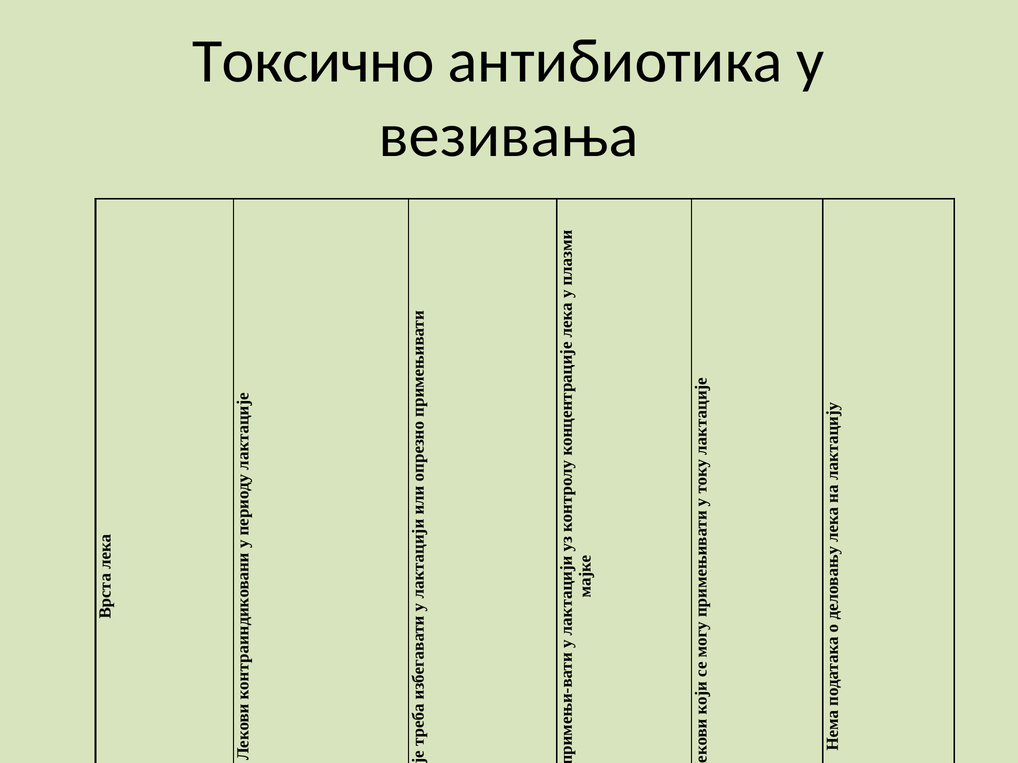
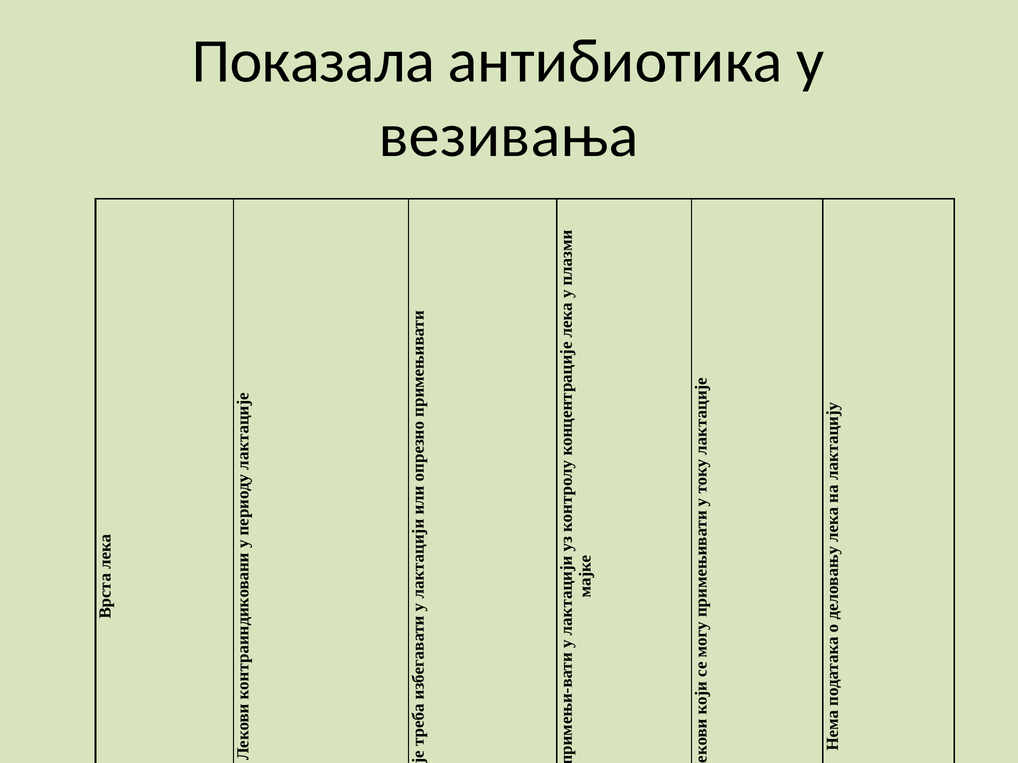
Токсично: Токсично -> Показала
